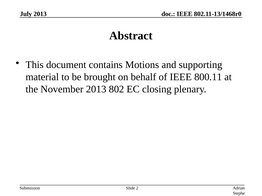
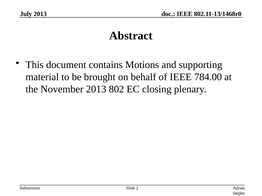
800.11: 800.11 -> 784.00
